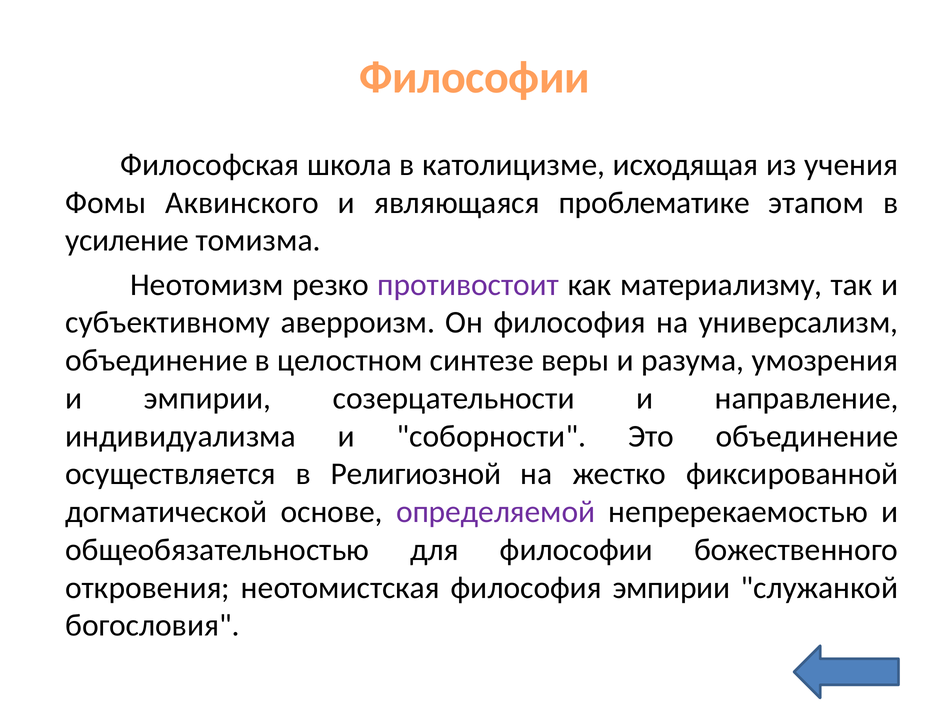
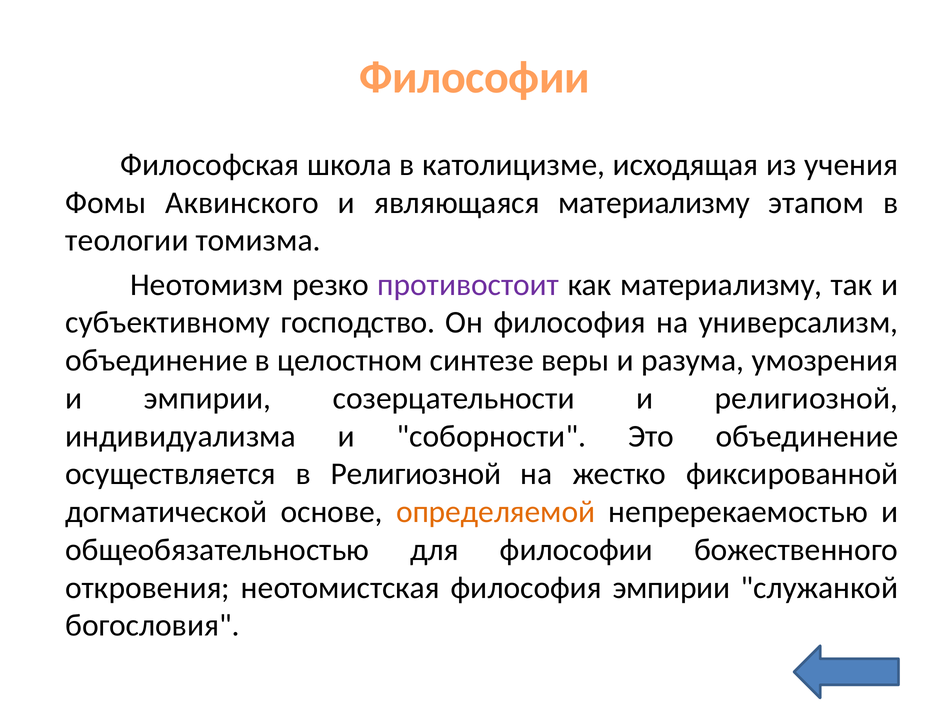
являющаяся проблематике: проблематике -> материализму
усиление: усиление -> теологии
аверроизм: аверроизм -> господство
и направление: направление -> религиозной
определяемой colour: purple -> orange
